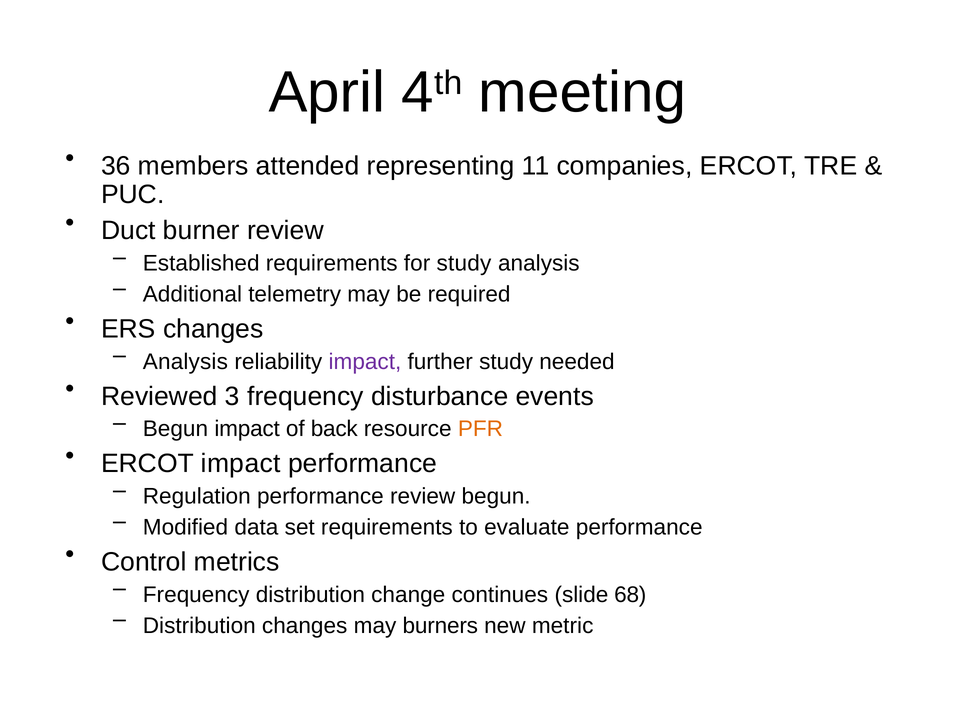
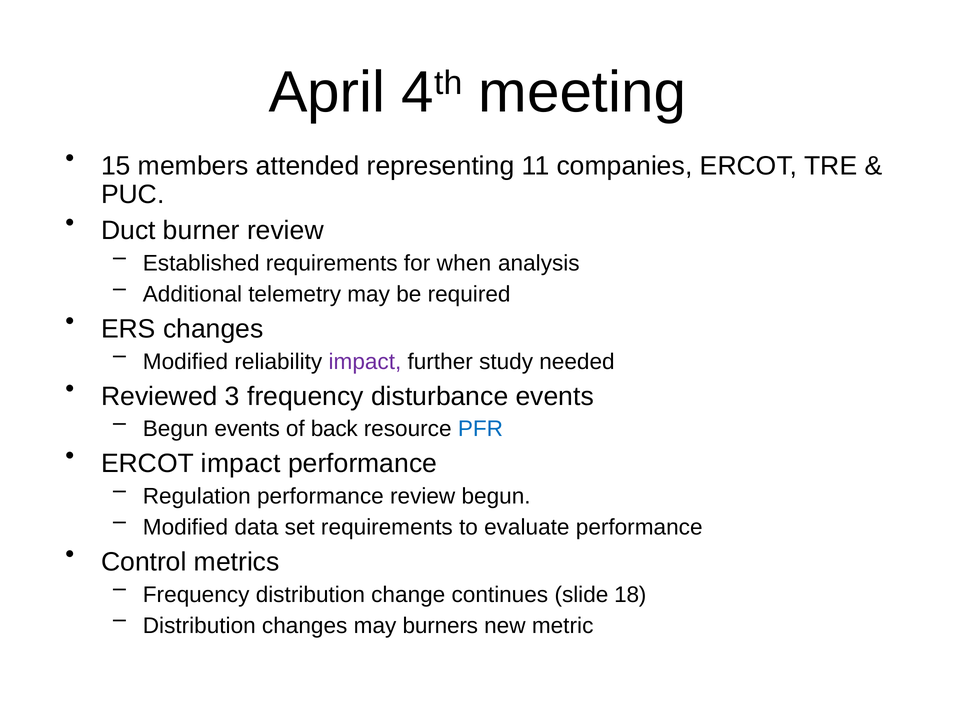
36: 36 -> 15
for study: study -> when
Analysis at (185, 362): Analysis -> Modified
Begun impact: impact -> events
PFR colour: orange -> blue
68: 68 -> 18
